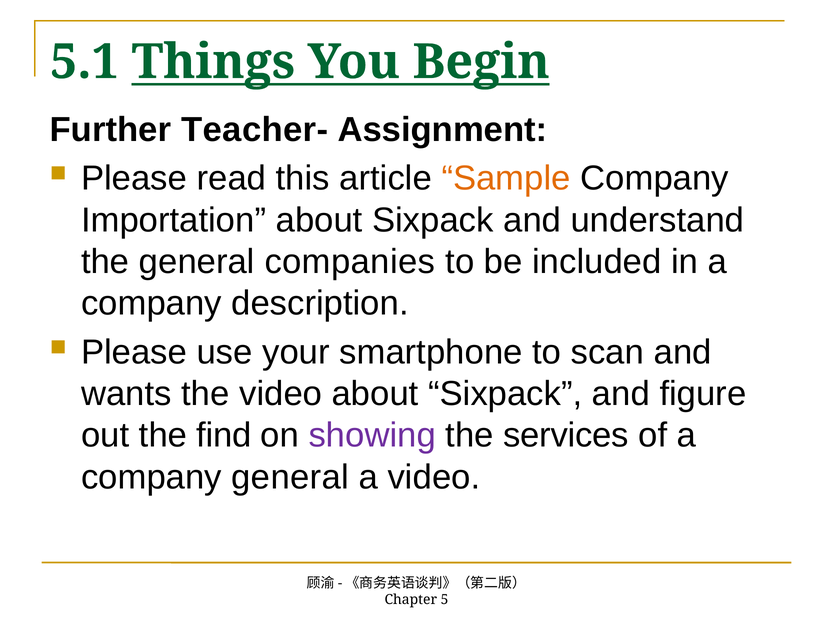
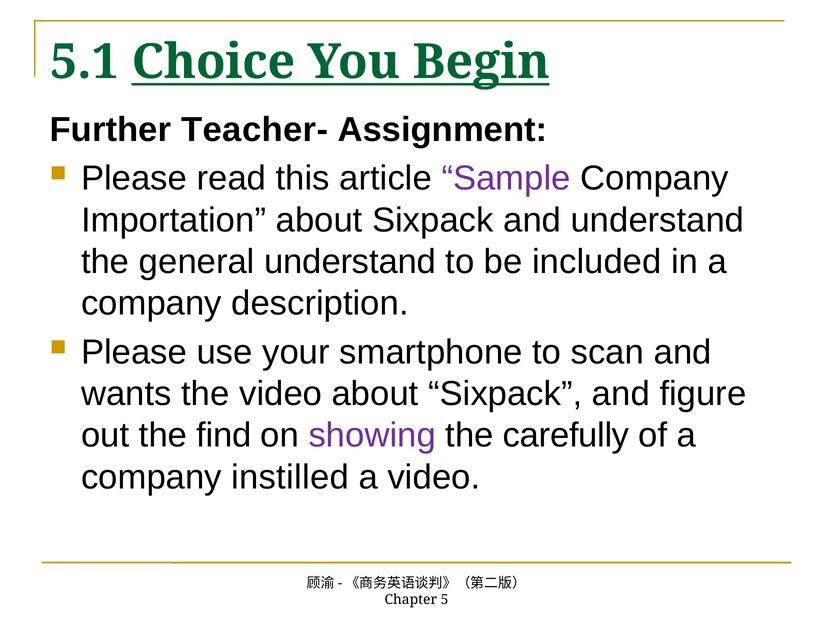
Things: Things -> Choice
Sample colour: orange -> purple
general companies: companies -> understand
services: services -> carefully
company general: general -> instilled
